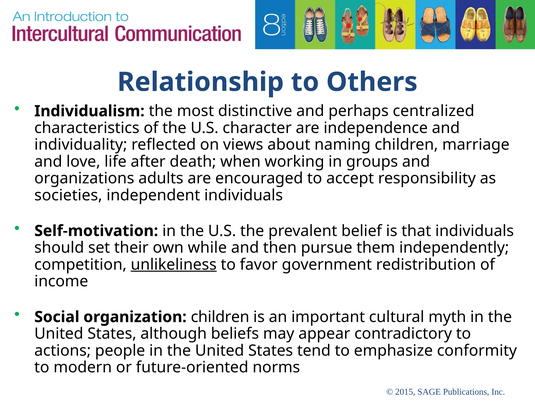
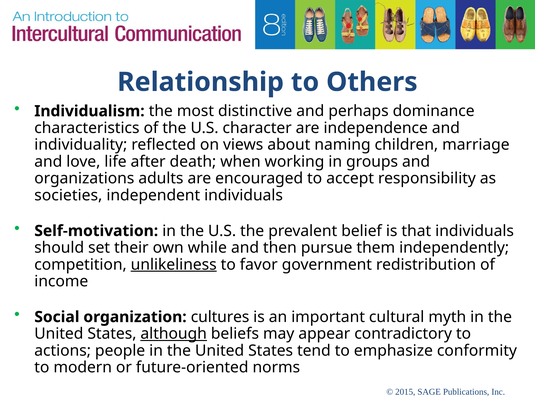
centralized: centralized -> dominance
organization children: children -> cultures
although underline: none -> present
